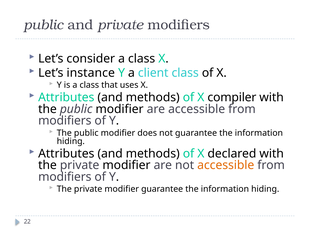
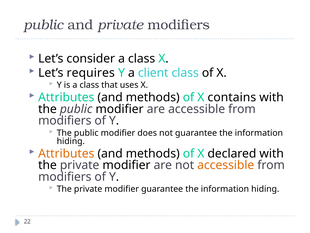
instance: instance -> requires
compiler: compiler -> contains
Attributes at (66, 153) colour: black -> orange
